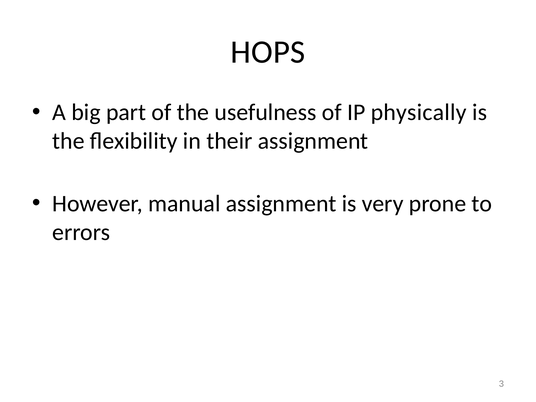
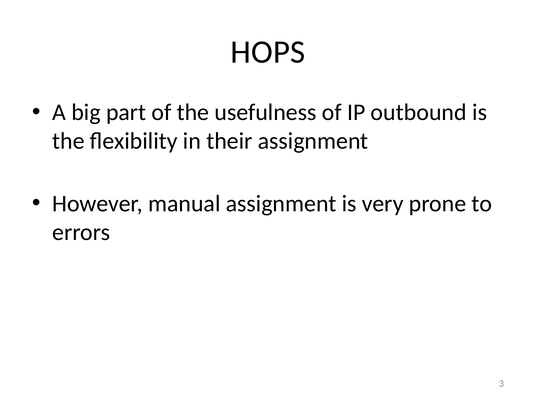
physically: physically -> outbound
